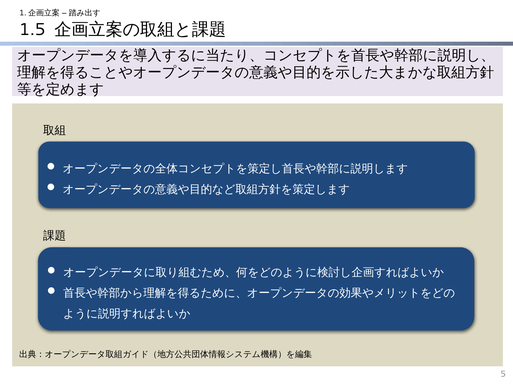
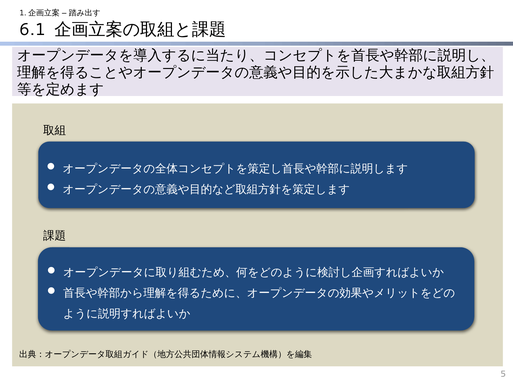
1.5: 1.5 -> 6.1
